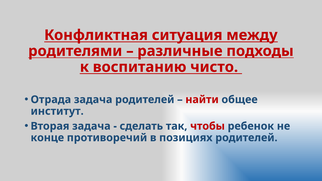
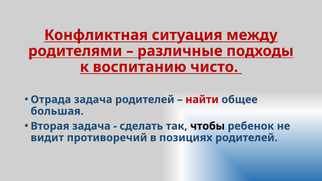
институт: институт -> большая
чтобы colour: red -> black
конце: конце -> видит
